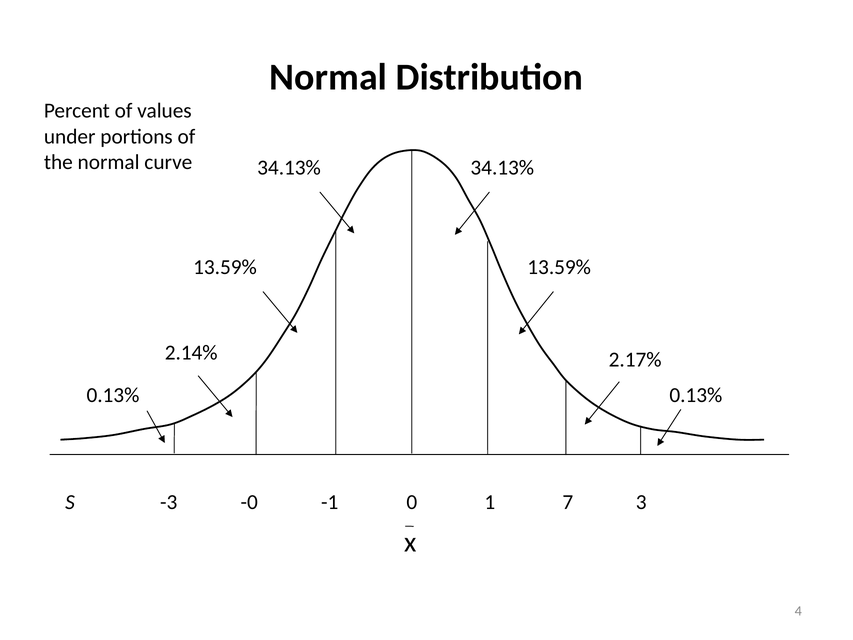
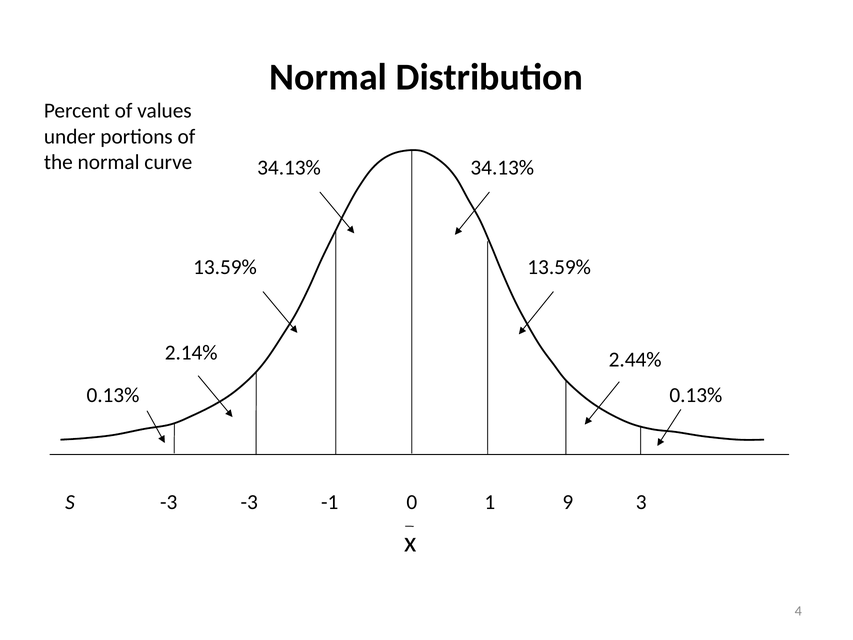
2.17%: 2.17% -> 2.44%
-3 -0: -0 -> -3
7: 7 -> 9
